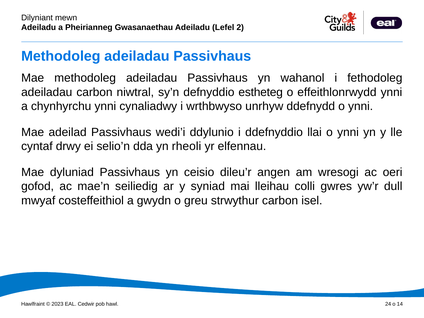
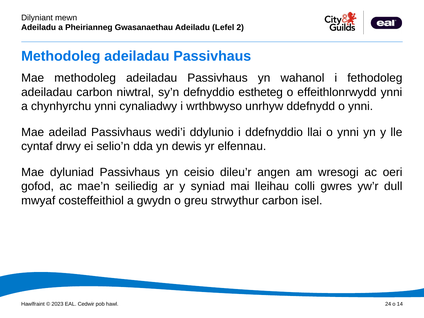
rheoli: rheoli -> dewis
